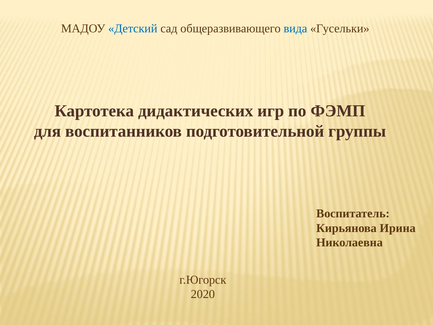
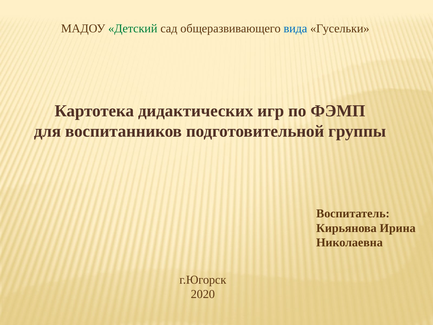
Детский colour: blue -> green
